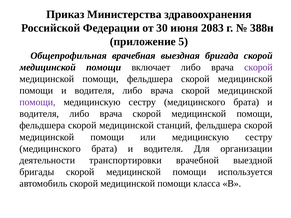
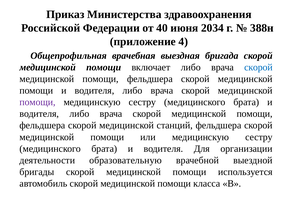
30: 30 -> 40
2083: 2083 -> 2034
5: 5 -> 4
скорой at (258, 67) colour: purple -> blue
транспортировки: транспортировки -> образовательную
